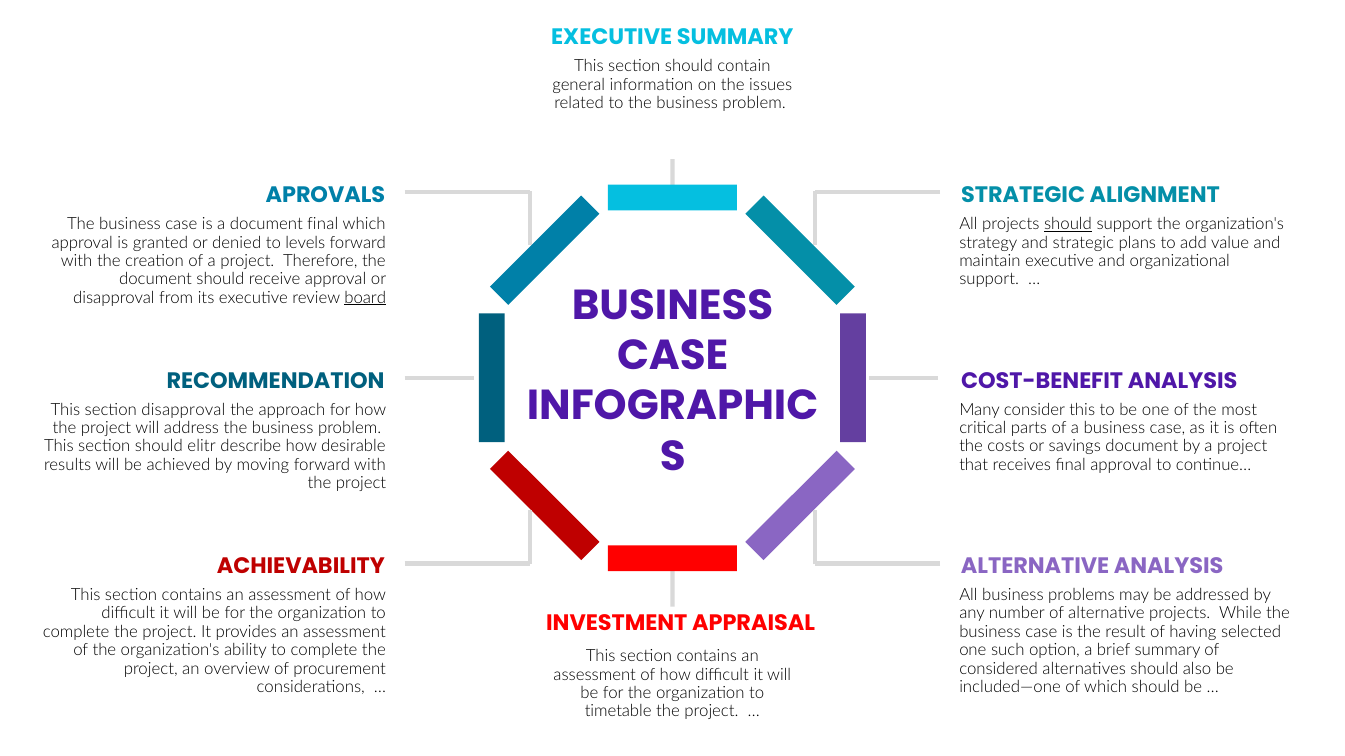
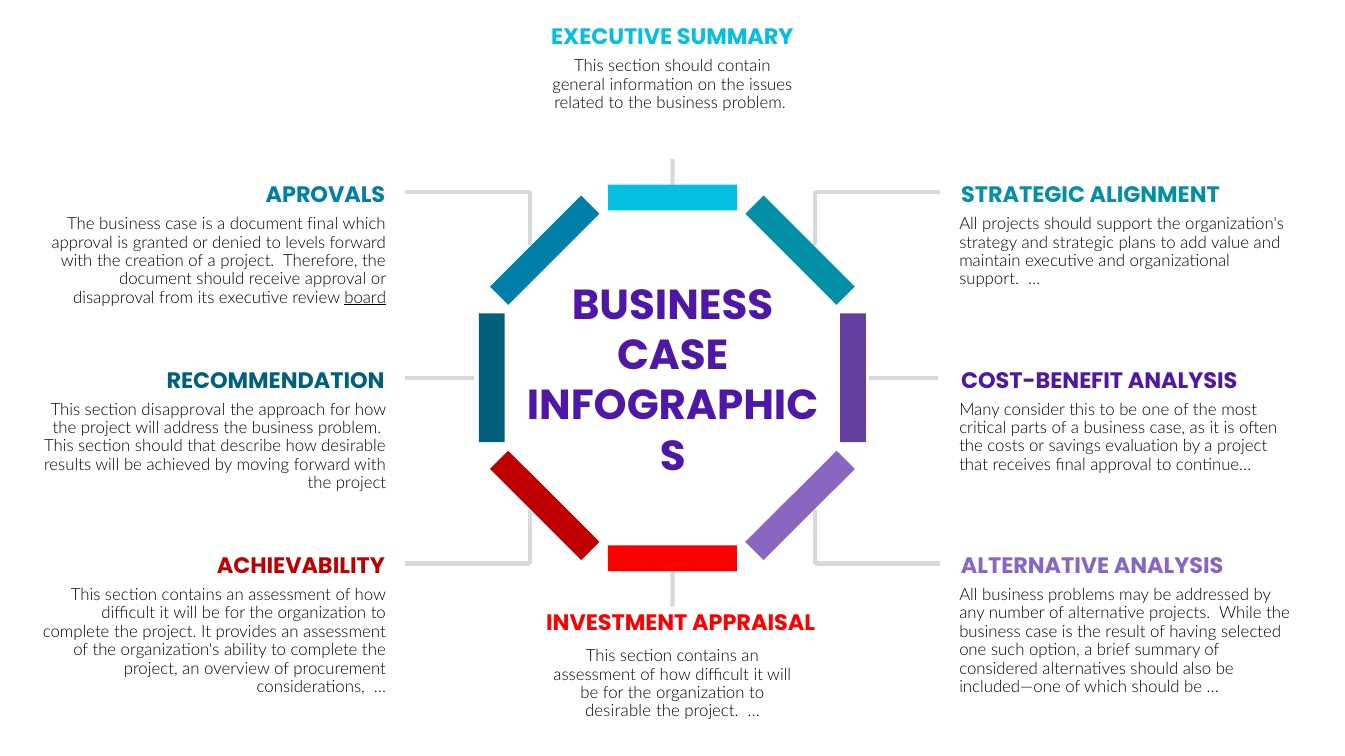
should at (1068, 224) underline: present -> none
should elitr: elitr -> that
savings document: document -> evaluation
timetable at (618, 712): timetable -> desirable
